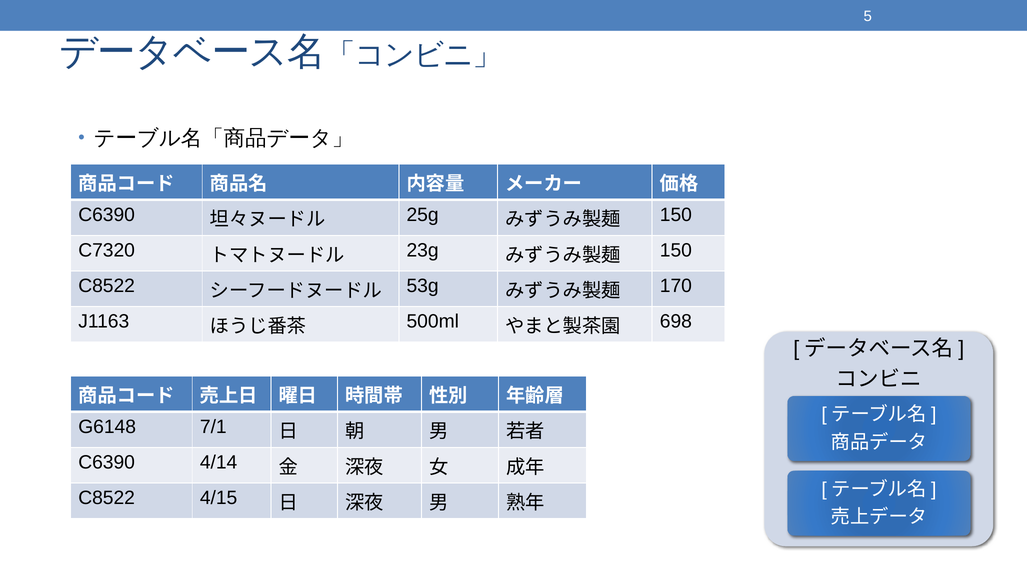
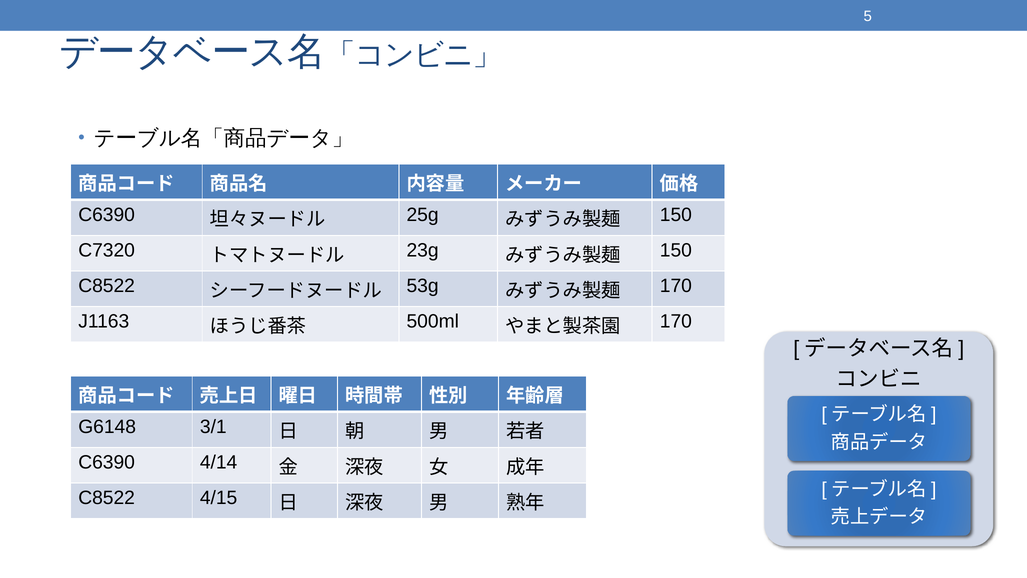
698 at (676, 321): 698 -> 170
7/1: 7/1 -> 3/1
